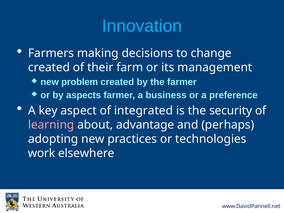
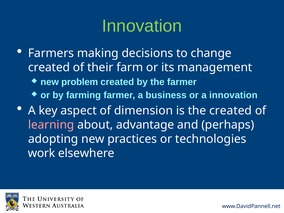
Innovation at (142, 26) colour: light blue -> light green
aspects: aspects -> farming
a preference: preference -> innovation
integrated: integrated -> dimension
the security: security -> created
